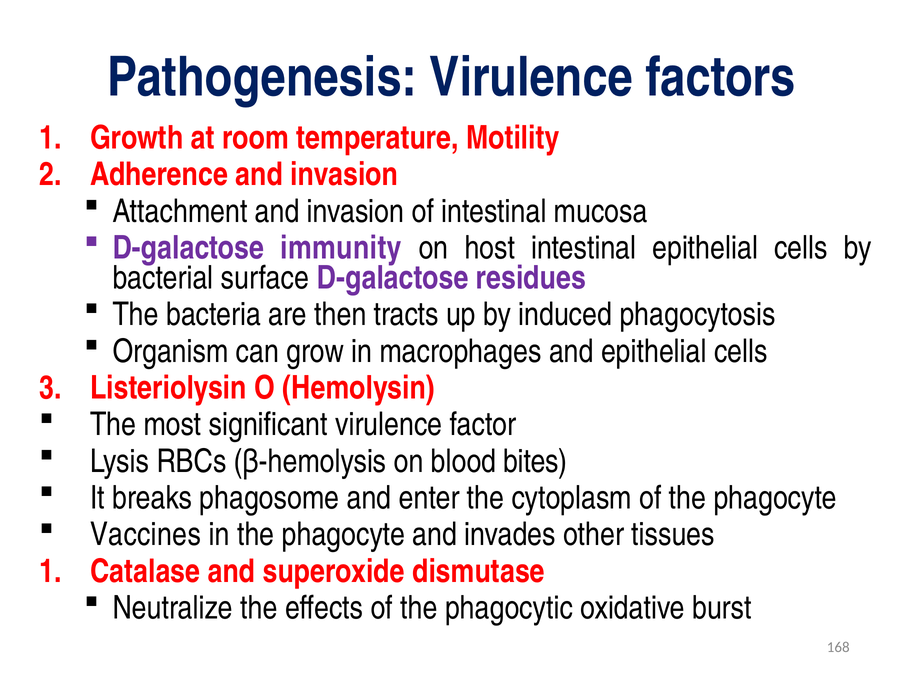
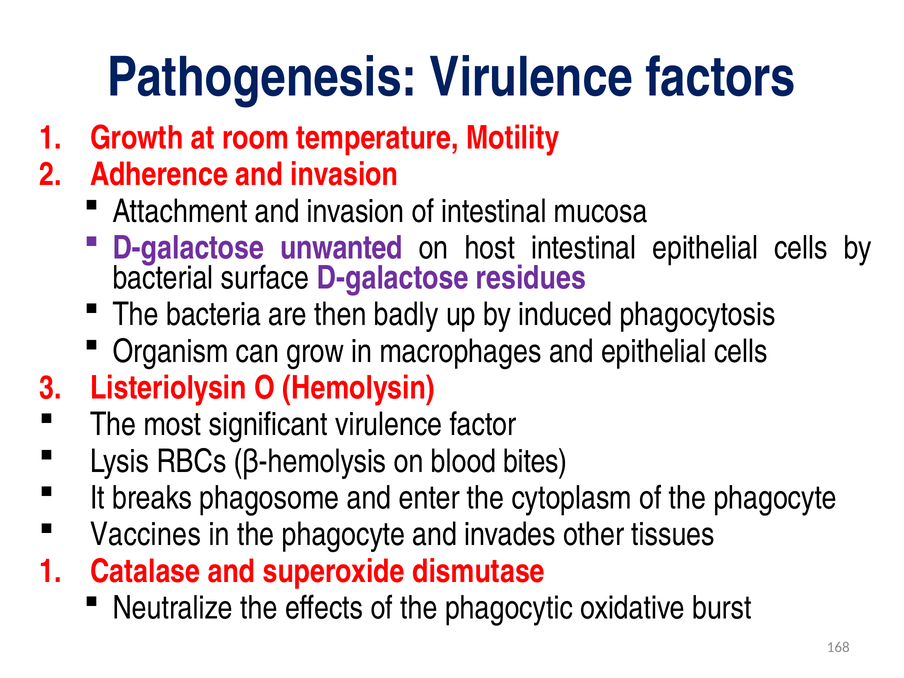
immunity: immunity -> unwanted
tracts: tracts -> badly
